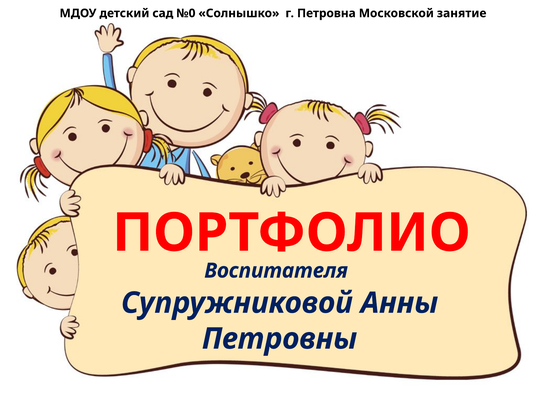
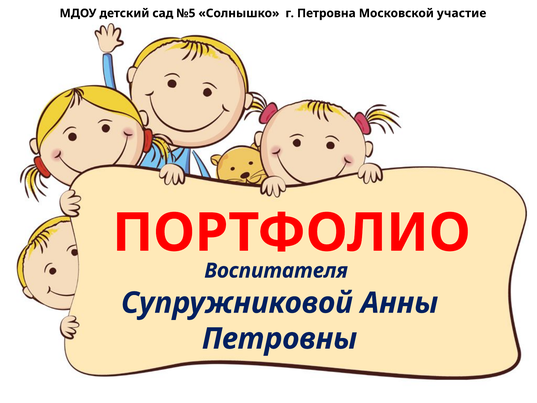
№0: №0 -> №5
занятие: занятие -> участие
